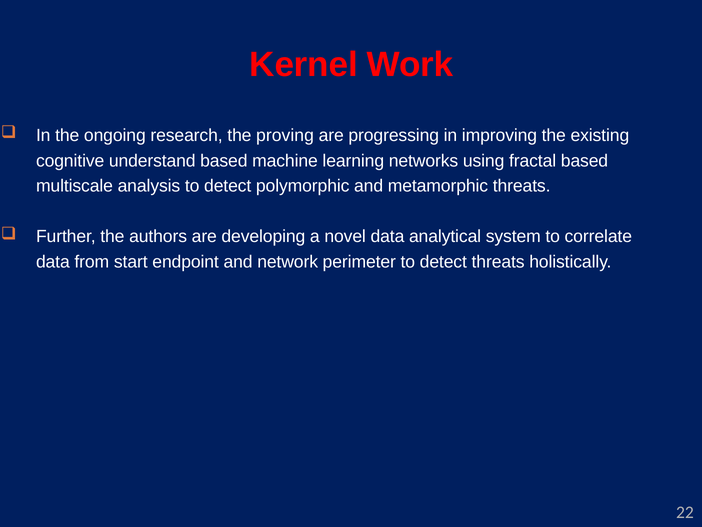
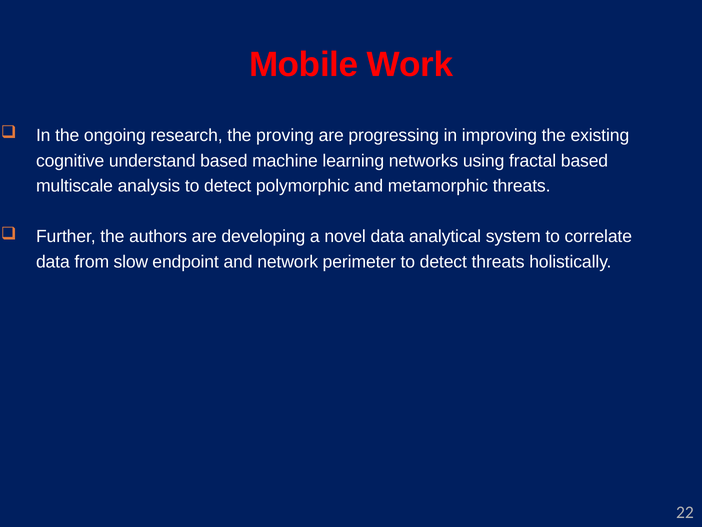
Kernel: Kernel -> Mobile
start: start -> slow
